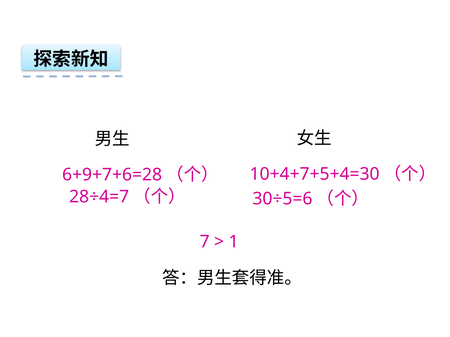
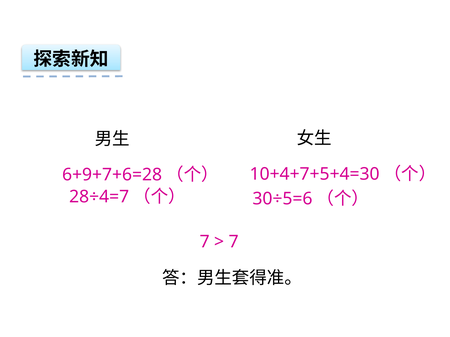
1 at (234, 242): 1 -> 7
